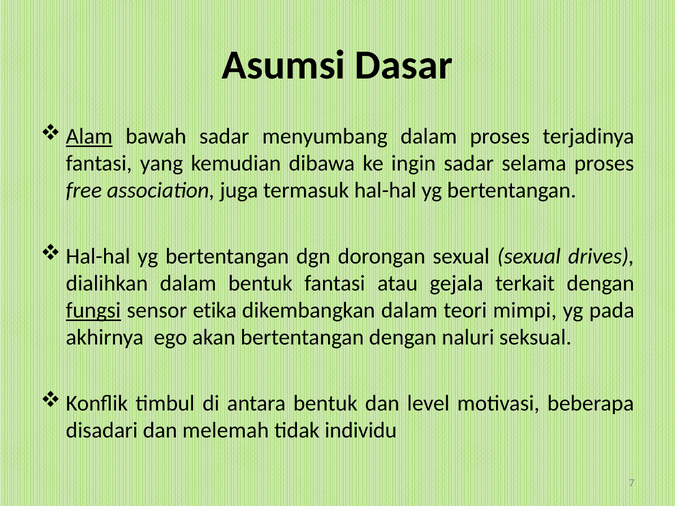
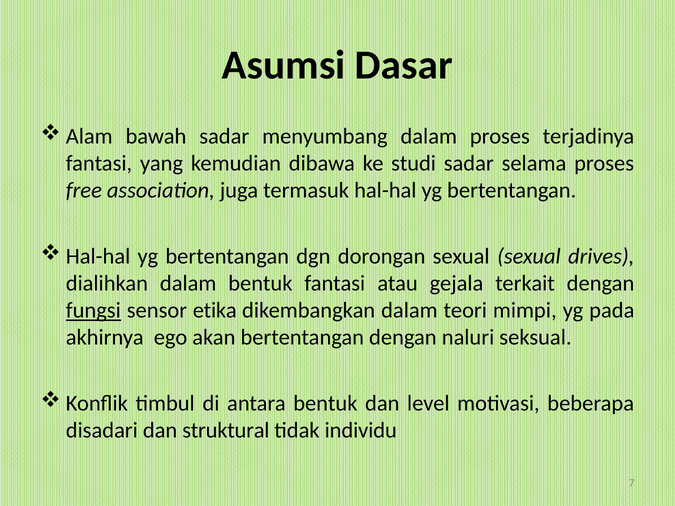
Alam underline: present -> none
ingin: ingin -> studi
melemah: melemah -> struktural
